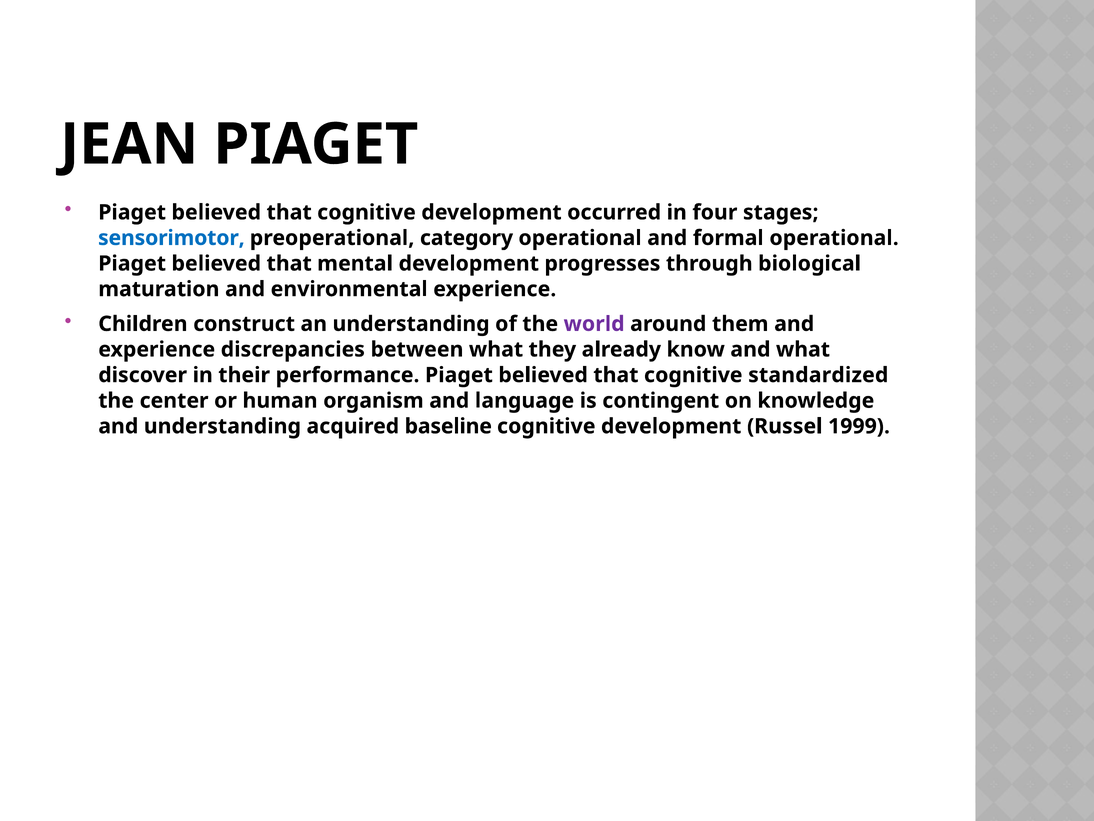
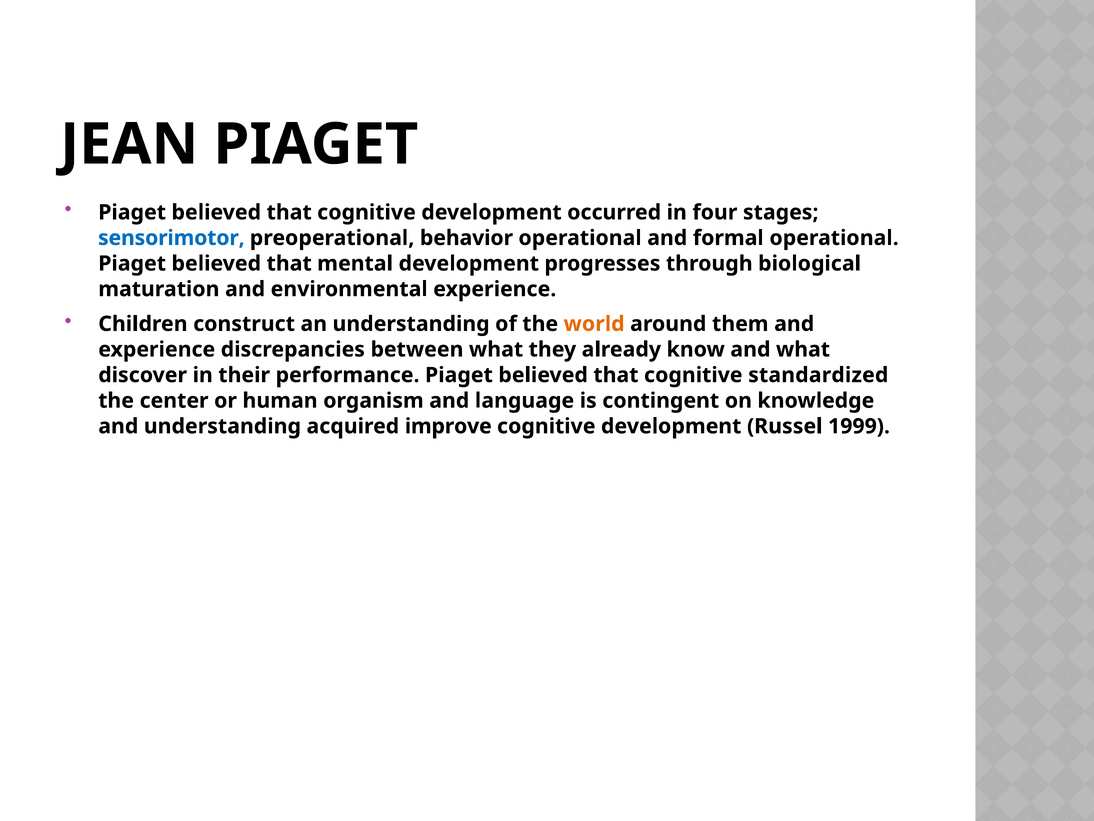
category: category -> behavior
world colour: purple -> orange
baseline: baseline -> improve
